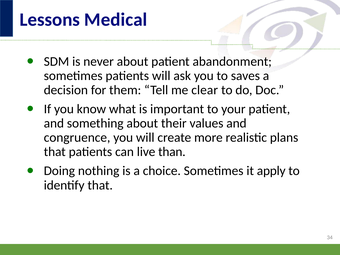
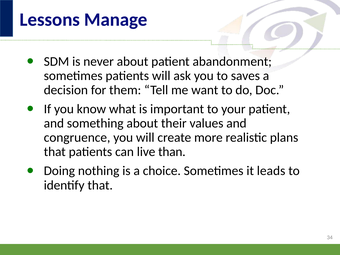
Medical: Medical -> Manage
clear: clear -> want
apply: apply -> leads
